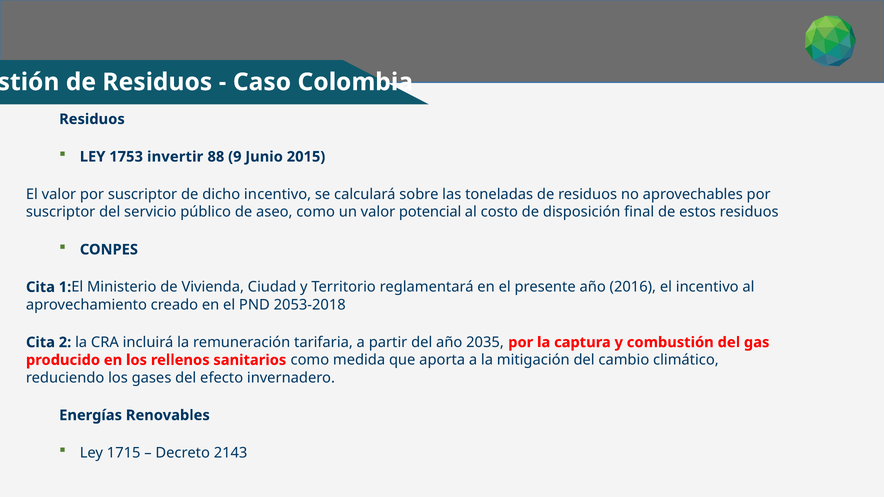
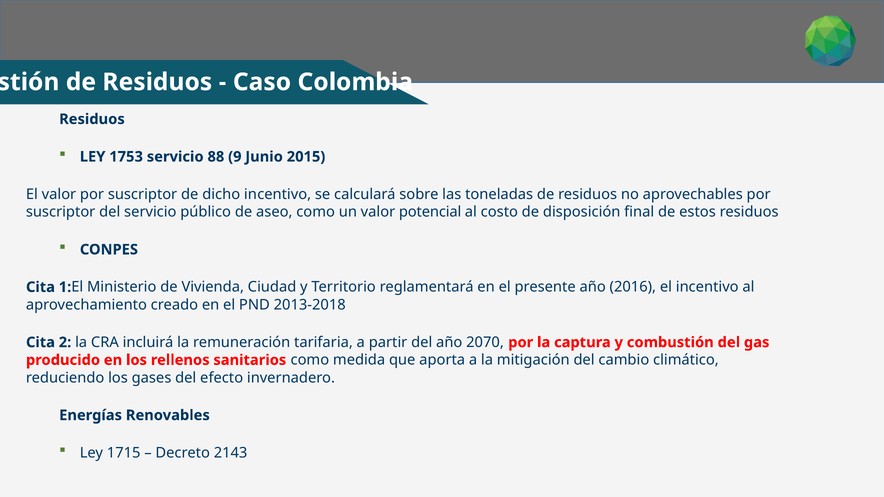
1753 invertir: invertir -> servicio
2053-2018: 2053-2018 -> 2013-2018
2035: 2035 -> 2070
